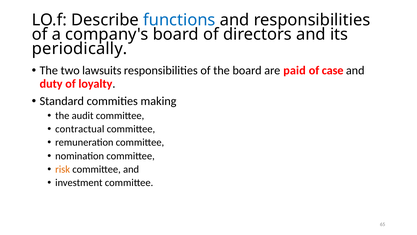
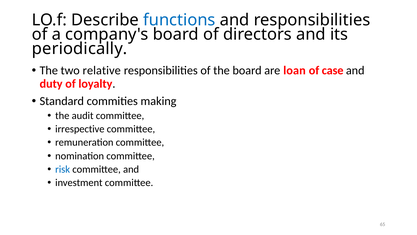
lawsuits: lawsuits -> relative
paid: paid -> loan
contractual: contractual -> irrespective
risk colour: orange -> blue
